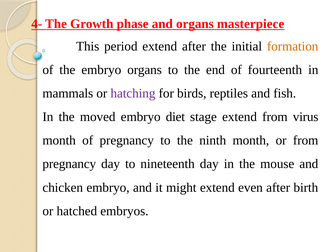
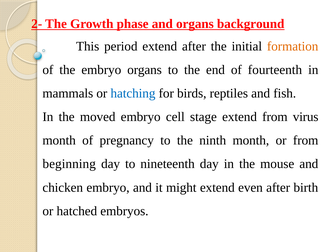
4-: 4- -> 2-
masterpiece: masterpiece -> background
hatching colour: purple -> blue
diet: diet -> cell
pregnancy at (69, 164): pregnancy -> beginning
